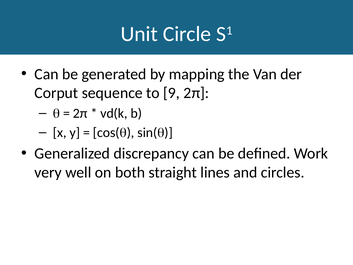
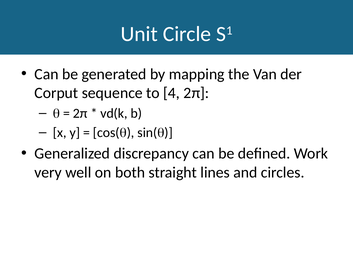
9: 9 -> 4
